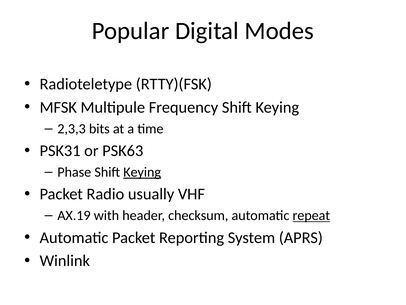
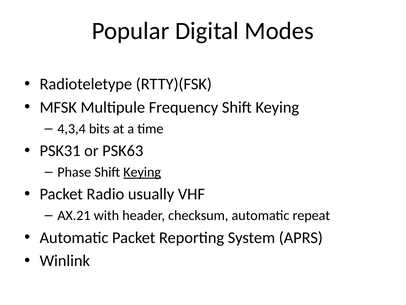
2,3,3: 2,3,3 -> 4,3,4
AX.19: AX.19 -> AX.21
repeat underline: present -> none
